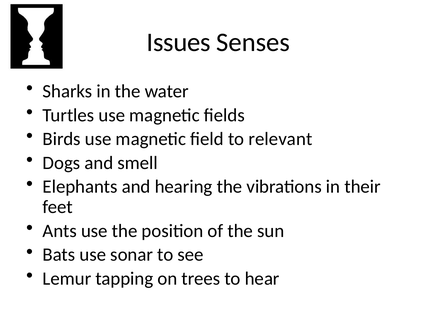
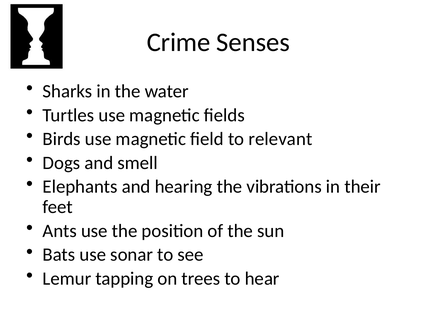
Issues: Issues -> Crime
